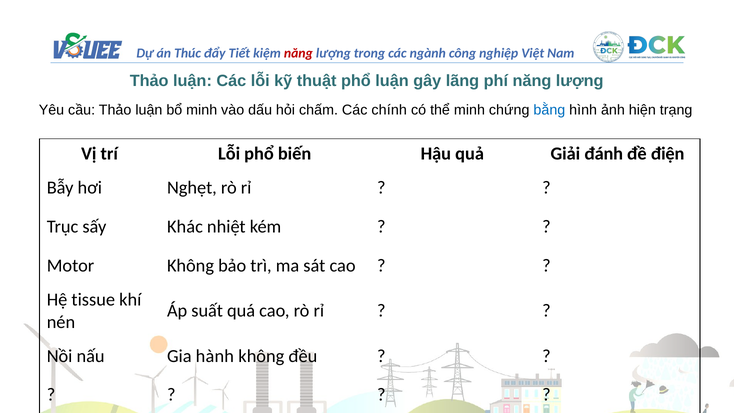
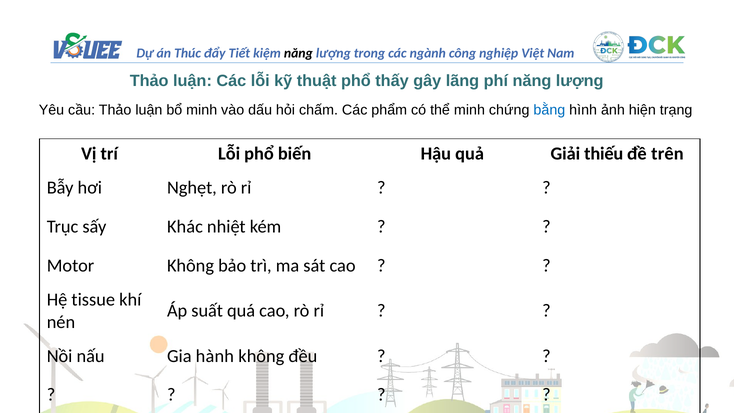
năng at (298, 53) colour: red -> black
phổ luận: luận -> thấy
chính: chính -> phẩm
đánh: đánh -> thiếu
điện: điện -> trên
